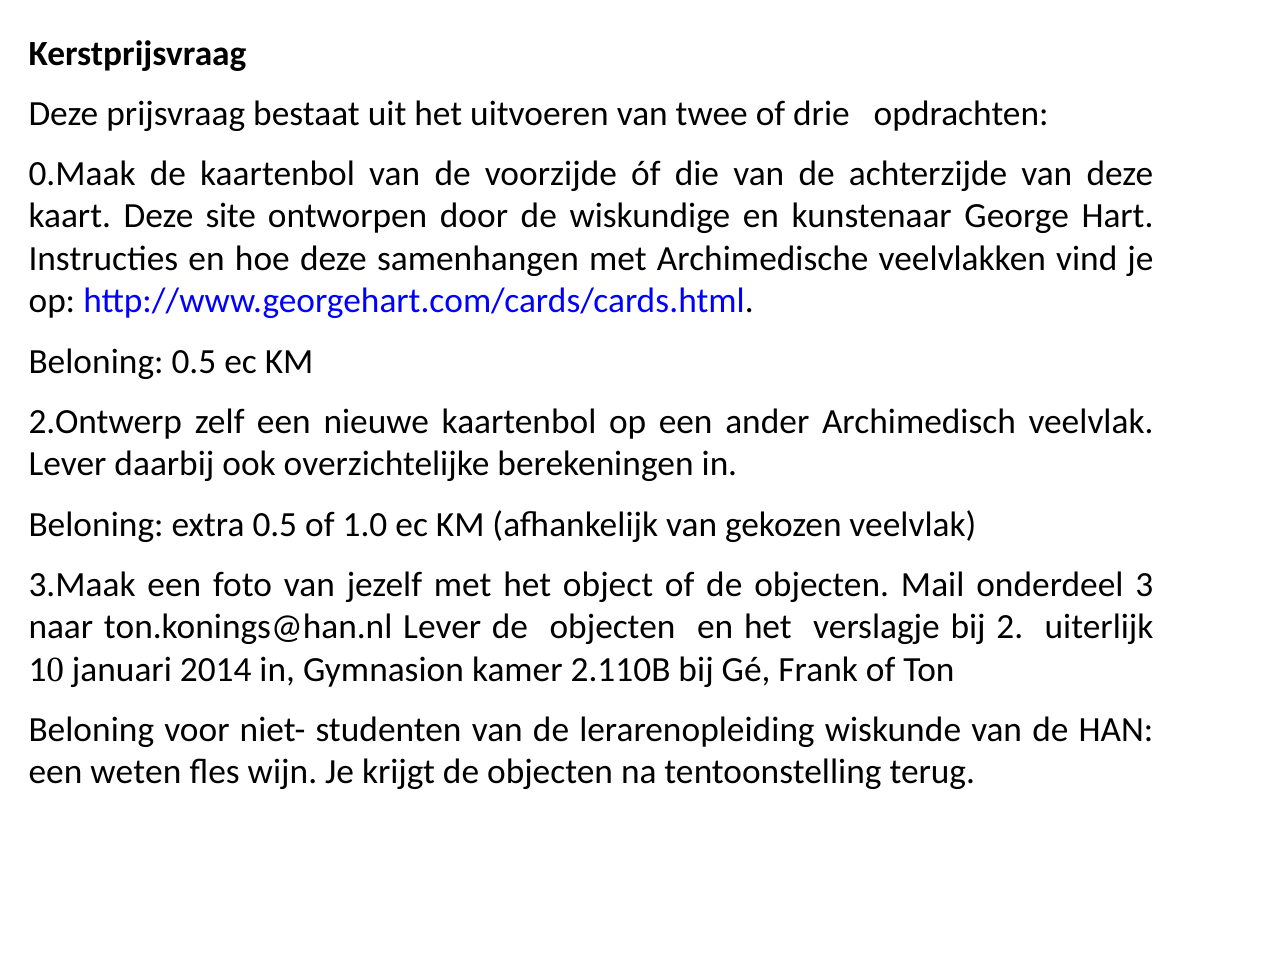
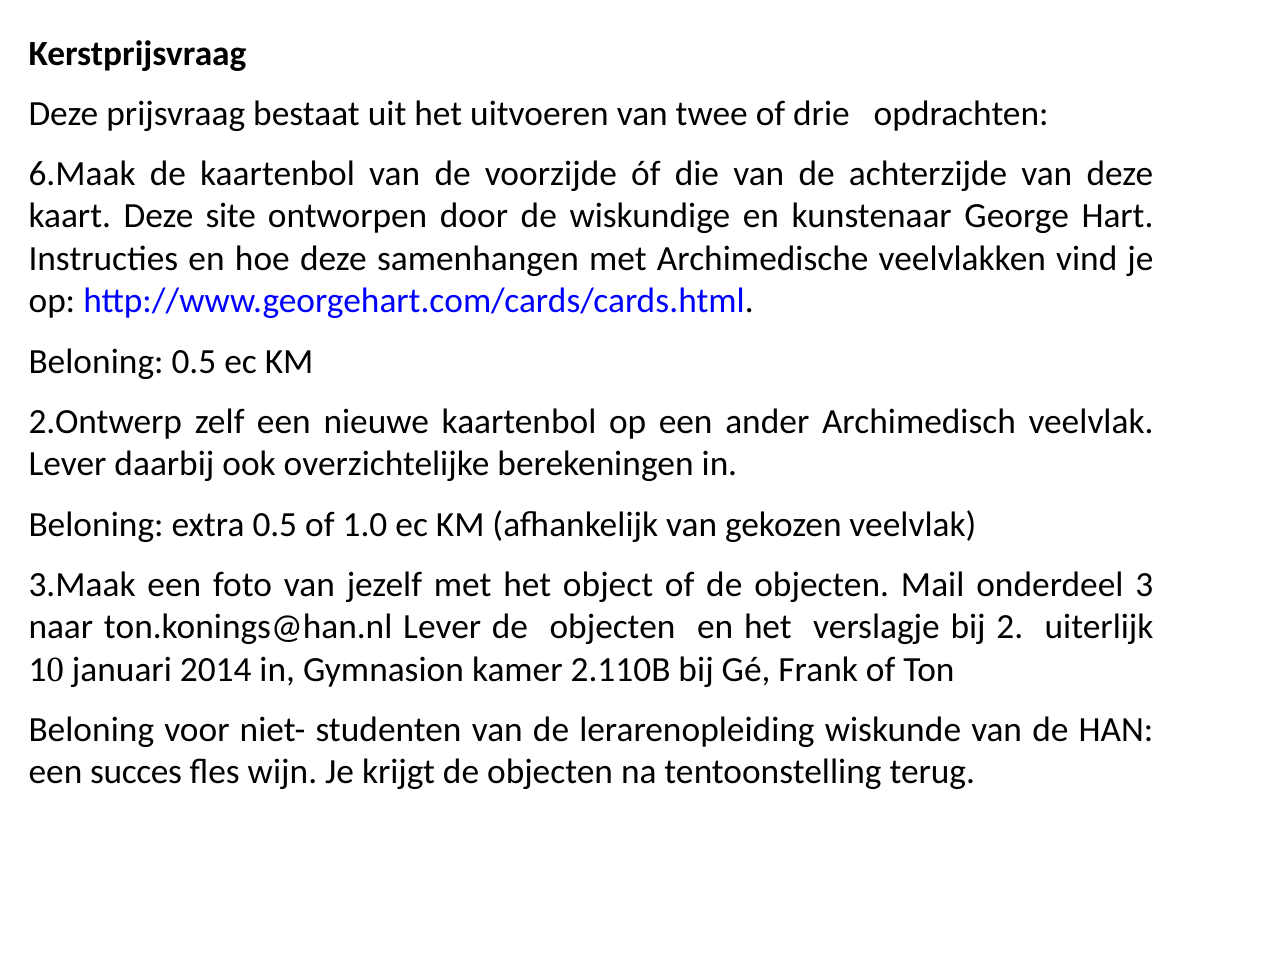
0.Maak: 0.Maak -> 6.Maak
weten: weten -> succes
